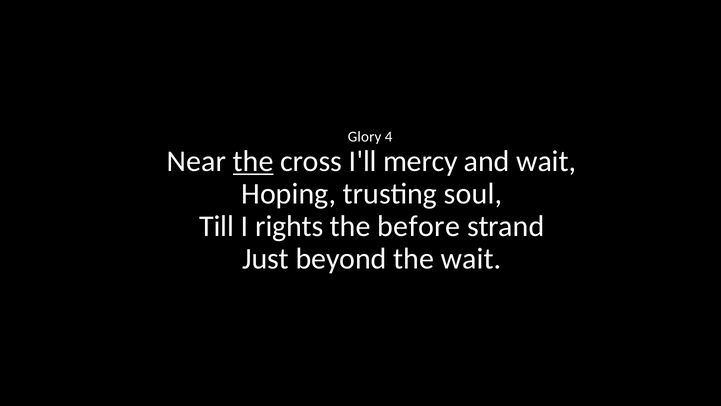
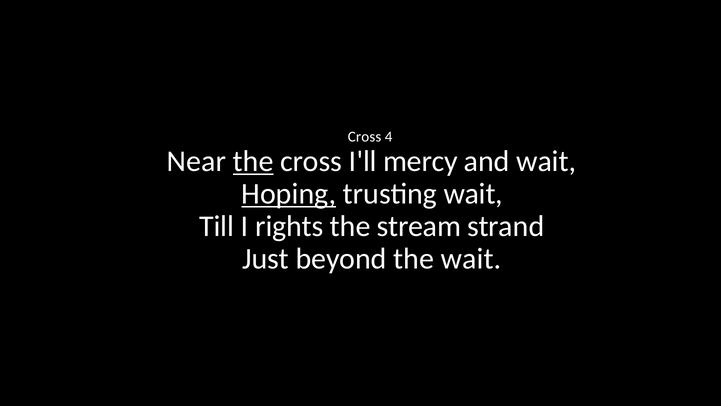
Glory at (365, 137): Glory -> Cross
Hoping underline: none -> present
trusting soul: soul -> wait
before: before -> stream
